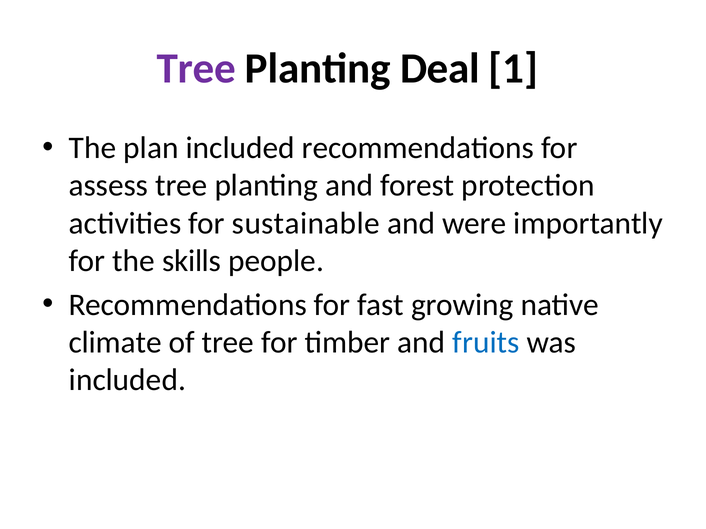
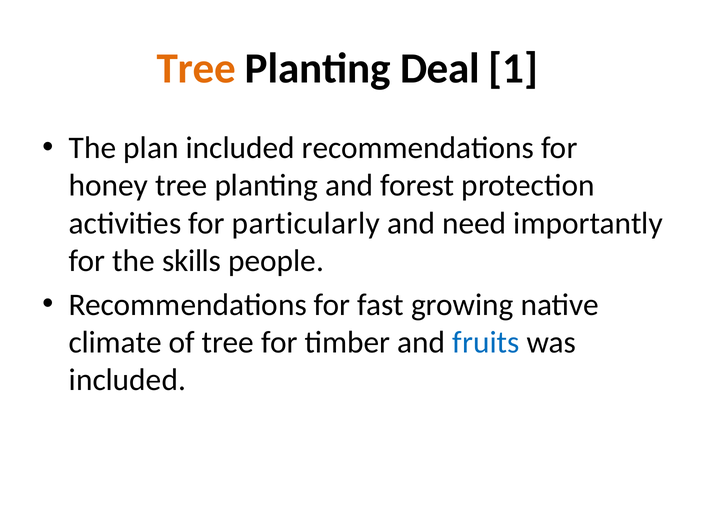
Tree at (196, 68) colour: purple -> orange
assess: assess -> honey
sustainable: sustainable -> particularly
were: were -> need
